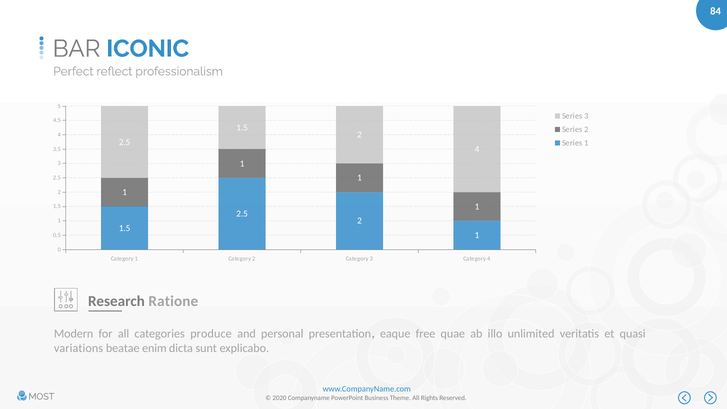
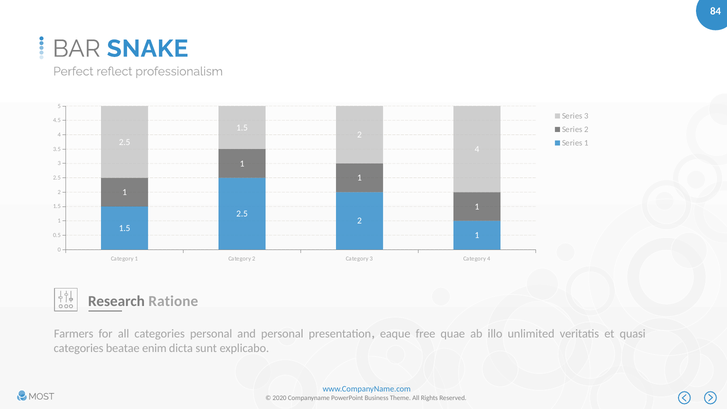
ICONIC: ICONIC -> SNAKE
Modern: Modern -> Farmers
categories produce: produce -> personal
variations at (78, 348): variations -> categories
